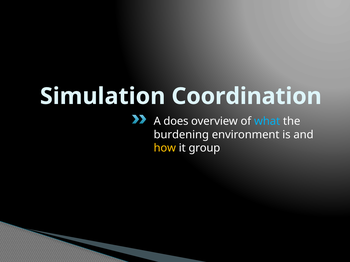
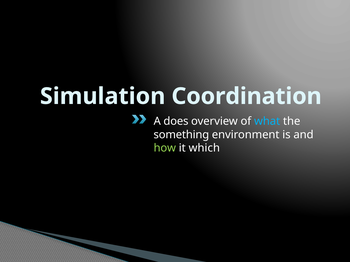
burdening: burdening -> something
how colour: yellow -> light green
group: group -> which
